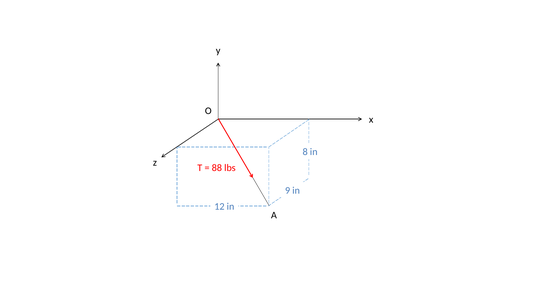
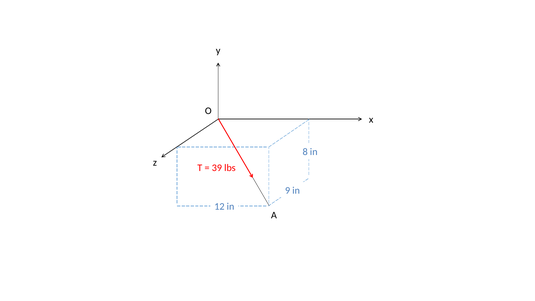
88: 88 -> 39
